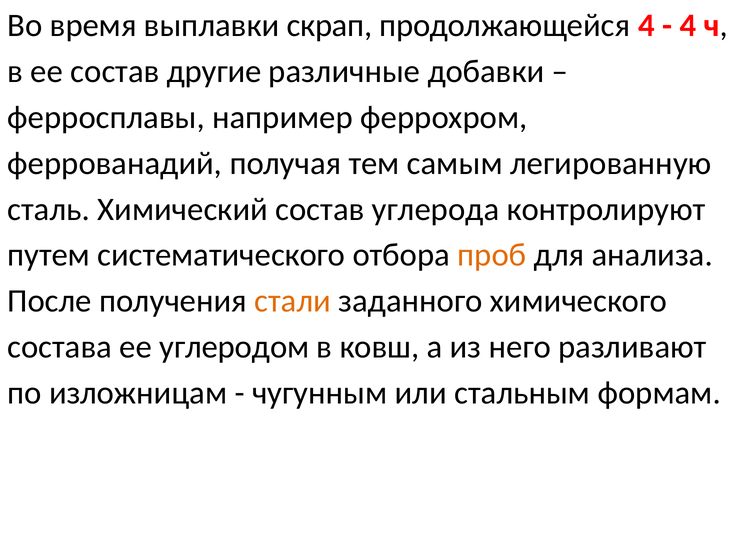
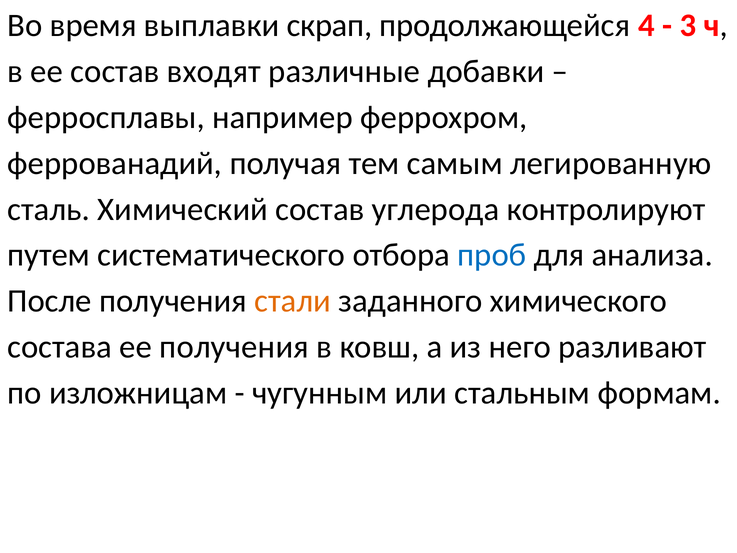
4 at (688, 26): 4 -> 3
другие: другие -> входят
проб colour: orange -> blue
ее углеродом: углеродом -> получения
